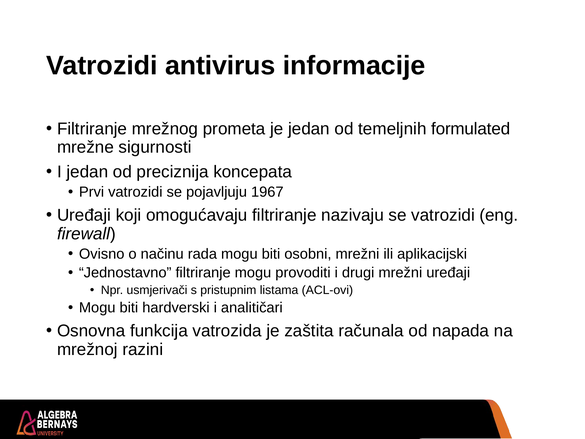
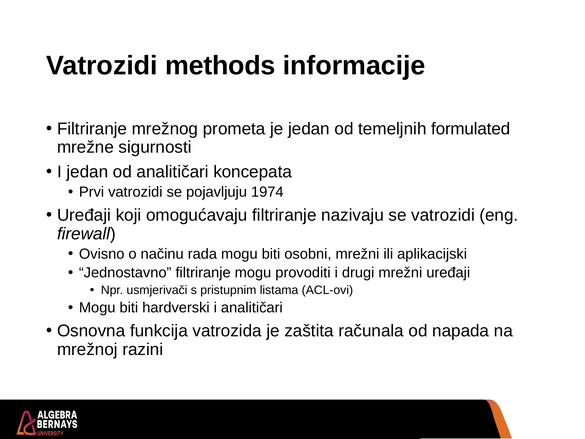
antivirus: antivirus -> methods
od preciznija: preciznija -> analitičari
1967: 1967 -> 1974
